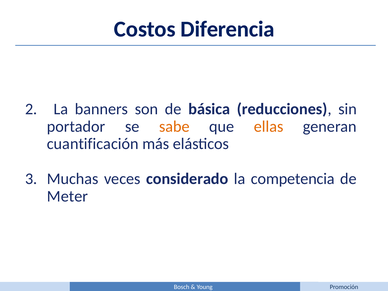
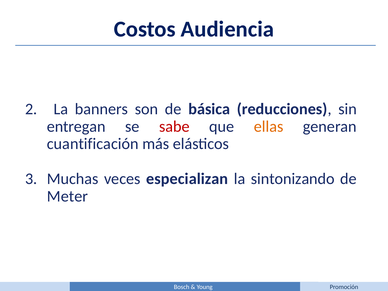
Diferencia: Diferencia -> Audiencia
portador: portador -> entregan
sabe colour: orange -> red
considerado: considerado -> especializan
competencia: competencia -> sintonizando
